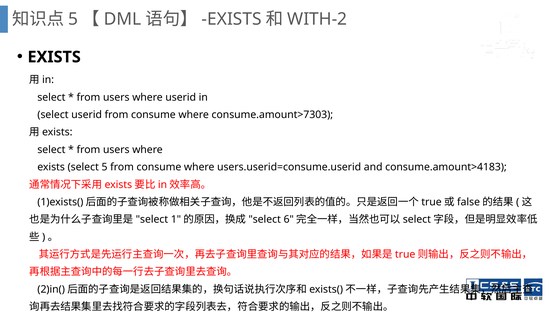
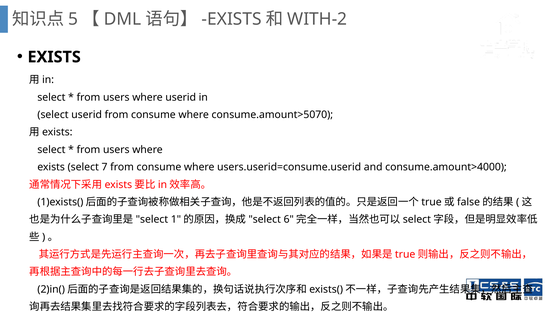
consume.amount>7303: consume.amount>7303 -> consume.amount>5070
select 5: 5 -> 7
consume.amount>4183: consume.amount>4183 -> consume.amount>4000
